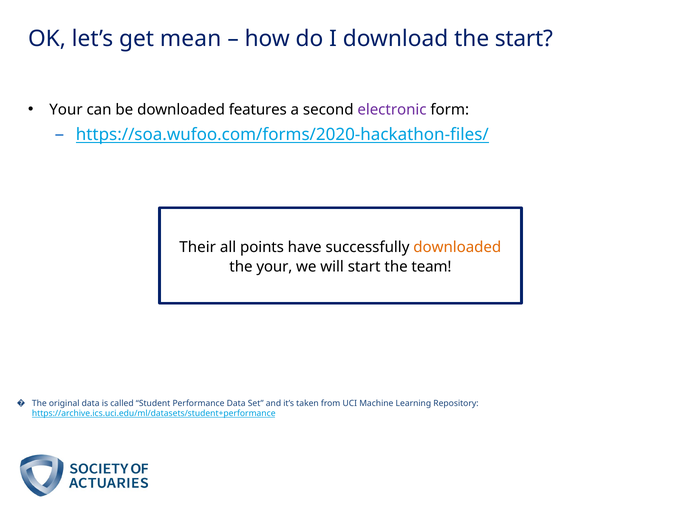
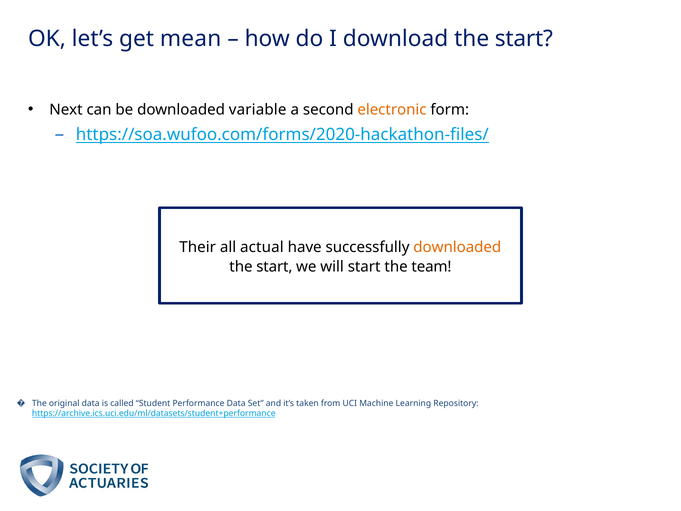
Your at (66, 109): Your -> Next
features: features -> variable
electronic colour: purple -> orange
points: points -> actual
your at (274, 267): your -> start
